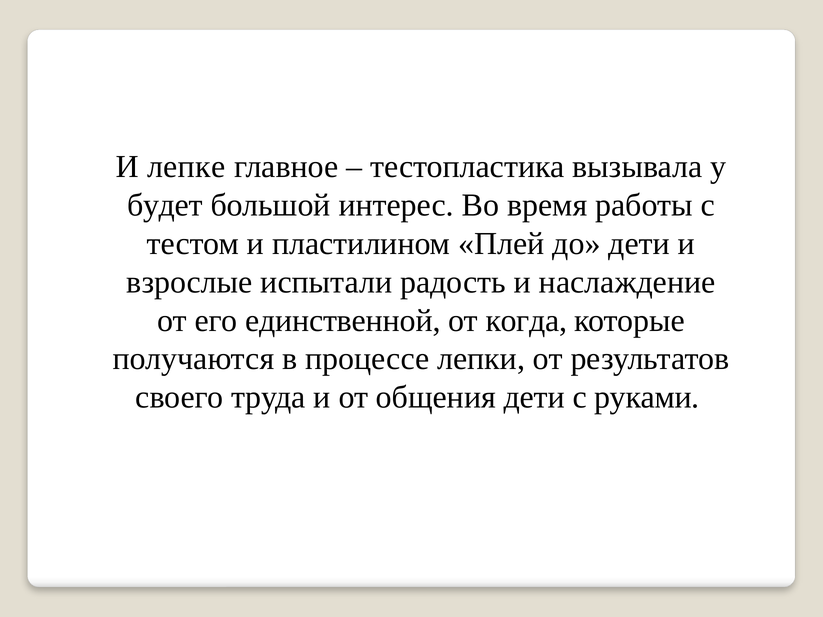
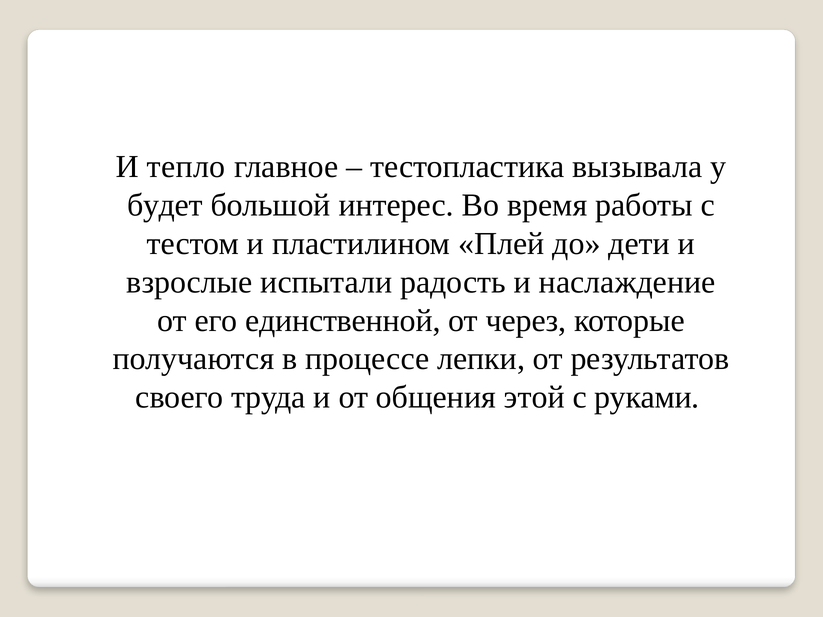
лепке: лепке -> тепло
когда: когда -> через
общения дети: дети -> этой
